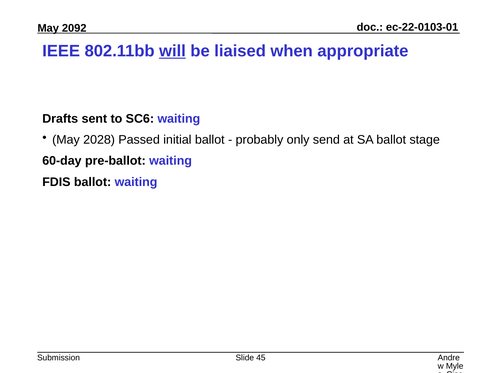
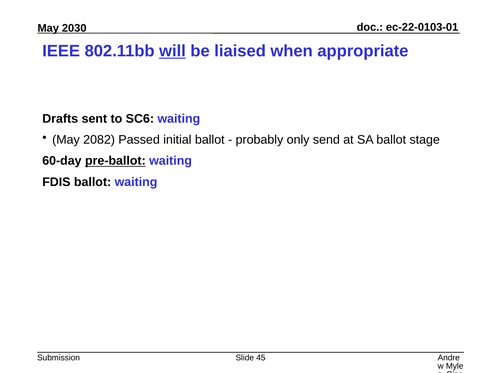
2092: 2092 -> 2030
2028: 2028 -> 2082
pre-ballot underline: none -> present
